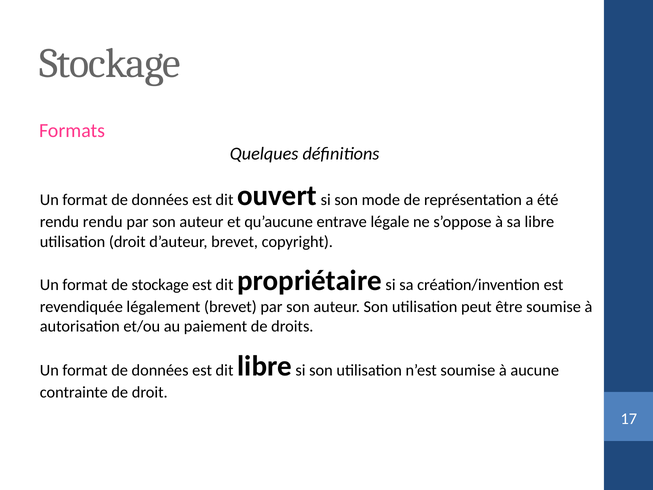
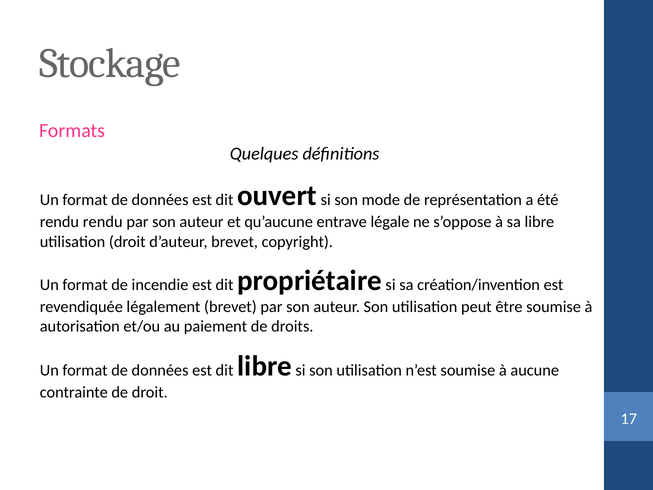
de stockage: stockage -> incendie
